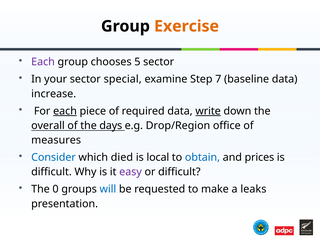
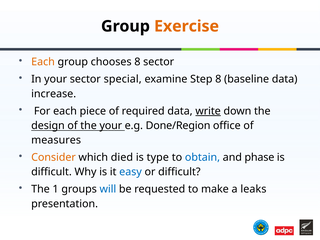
Each at (43, 62) colour: purple -> orange
chooses 5: 5 -> 8
Step 7: 7 -> 8
each at (65, 111) underline: present -> none
overall: overall -> design
the days: days -> your
Drop/Region: Drop/Region -> Done/Region
Consider colour: blue -> orange
local: local -> type
prices: prices -> phase
easy colour: purple -> blue
0: 0 -> 1
